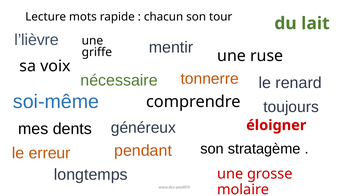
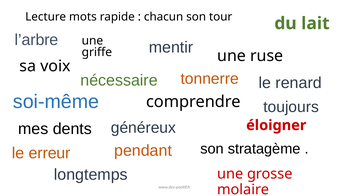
l’lièvre: l’lièvre -> l’arbre
